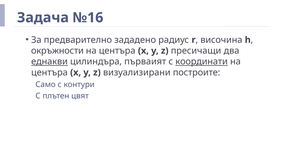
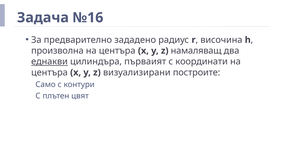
окръжности: окръжности -> произволна
пресичащи: пресичащи -> намаляващ
координати underline: present -> none
